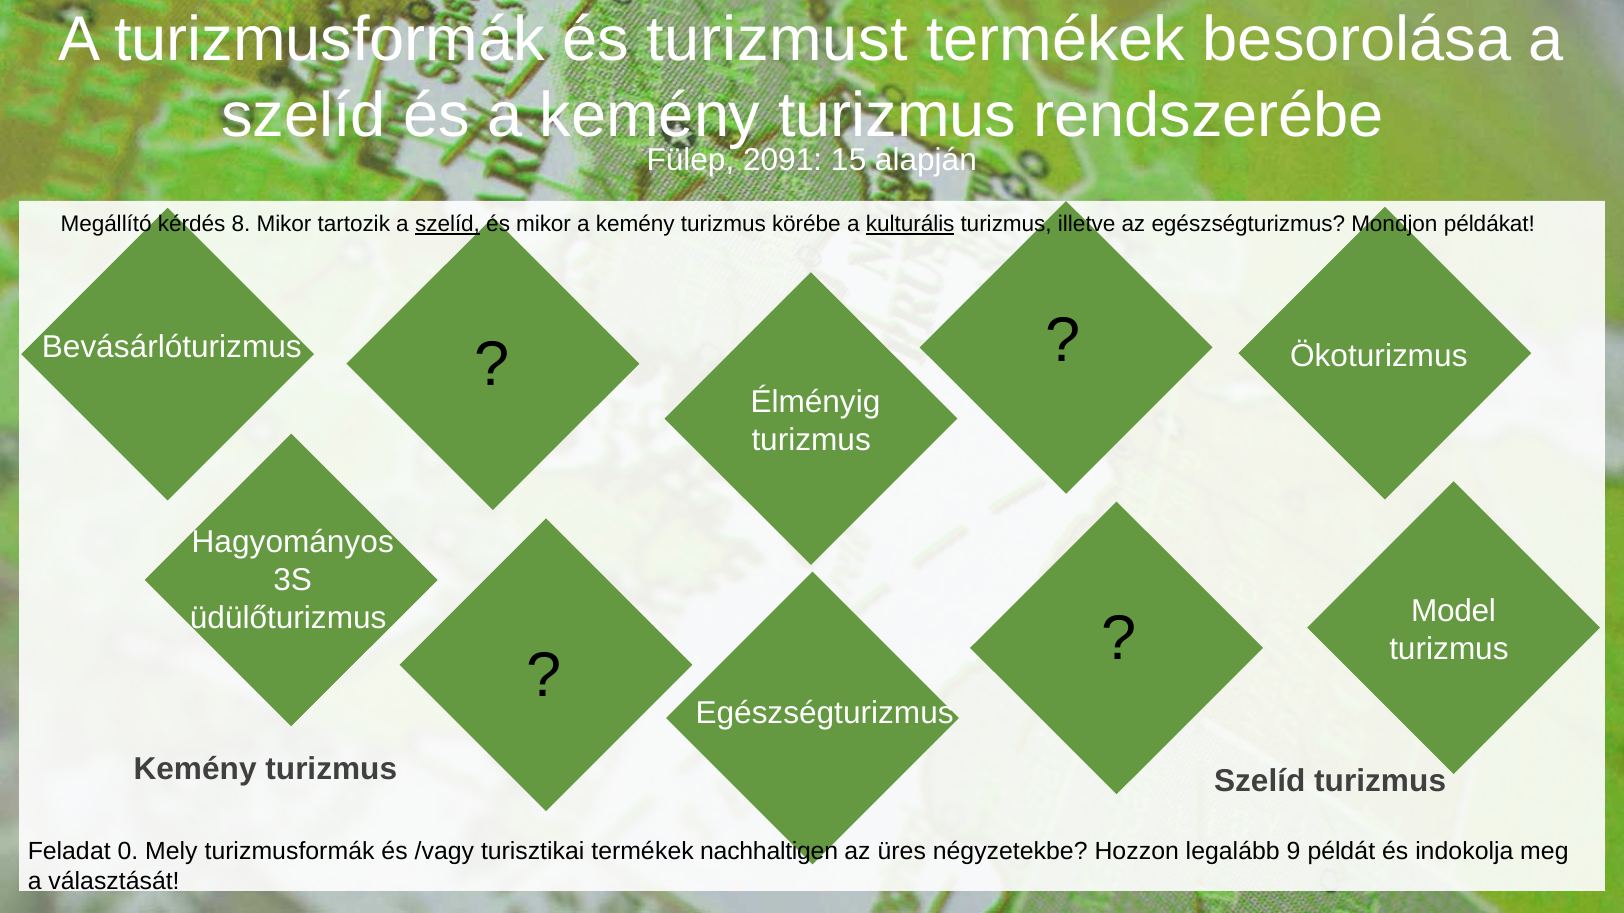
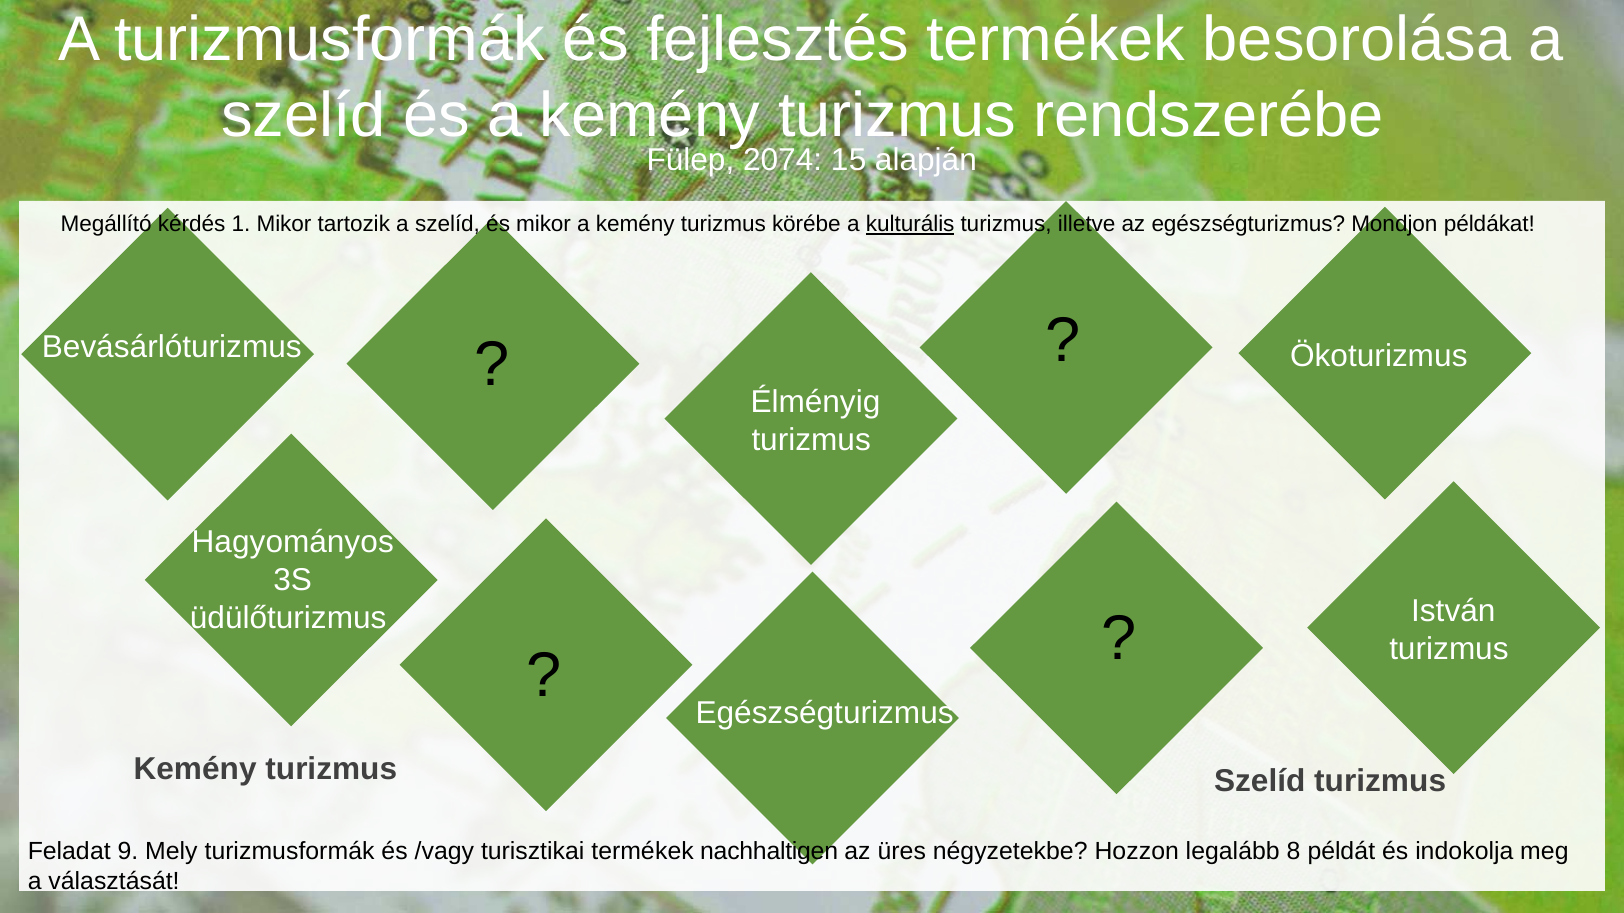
turizmust: turizmust -> fejlesztés
2091: 2091 -> 2074
8: 8 -> 1
szelíd at (448, 225) underline: present -> none
Model: Model -> István
0: 0 -> 9
9: 9 -> 8
